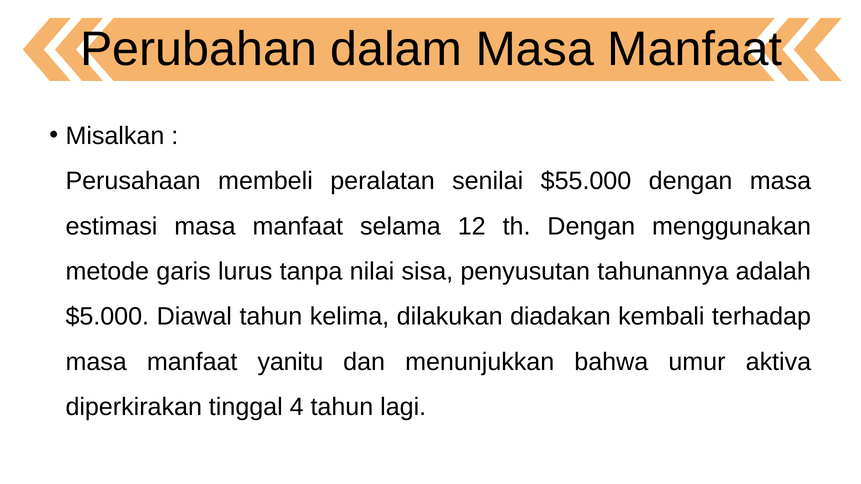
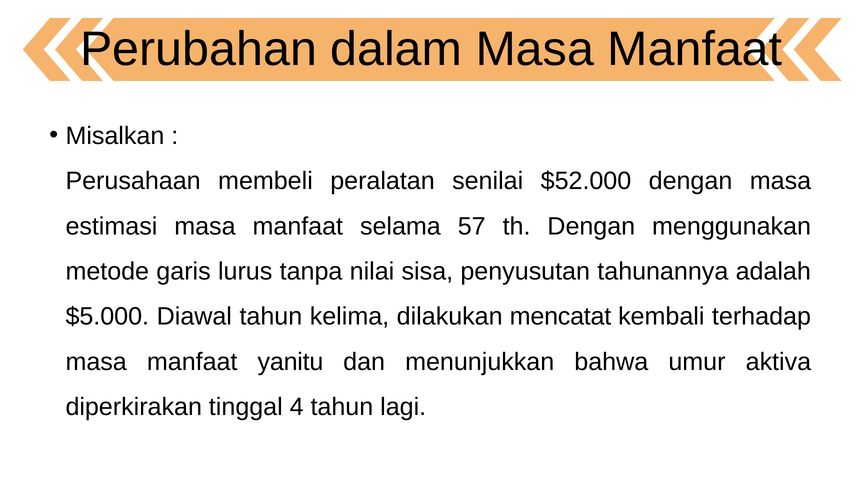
$55.000: $55.000 -> $52.000
12: 12 -> 57
diadakan: diadakan -> mencatat
